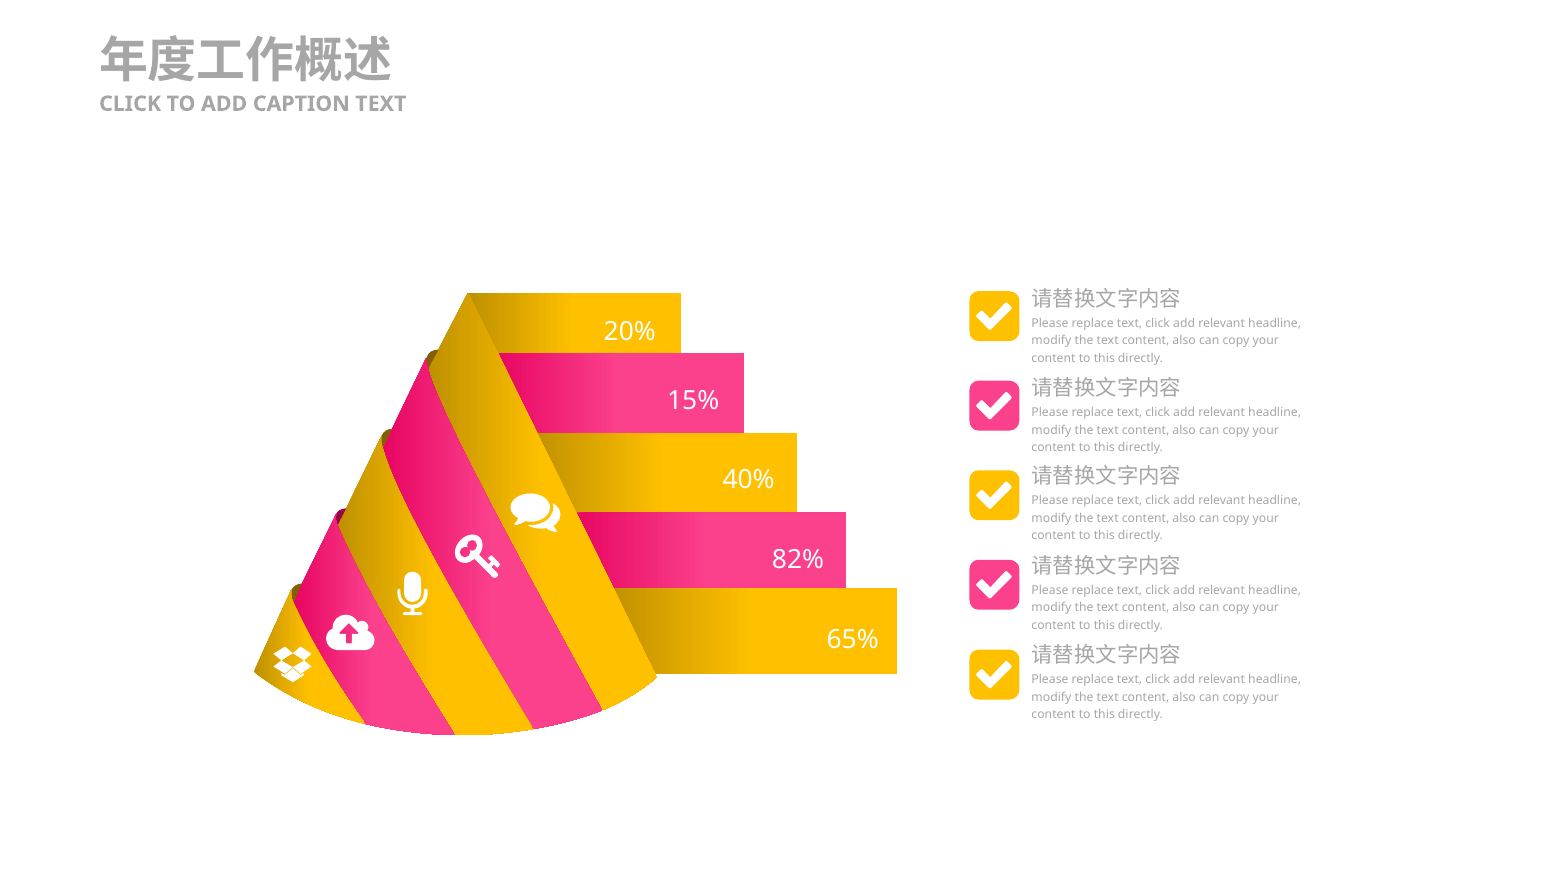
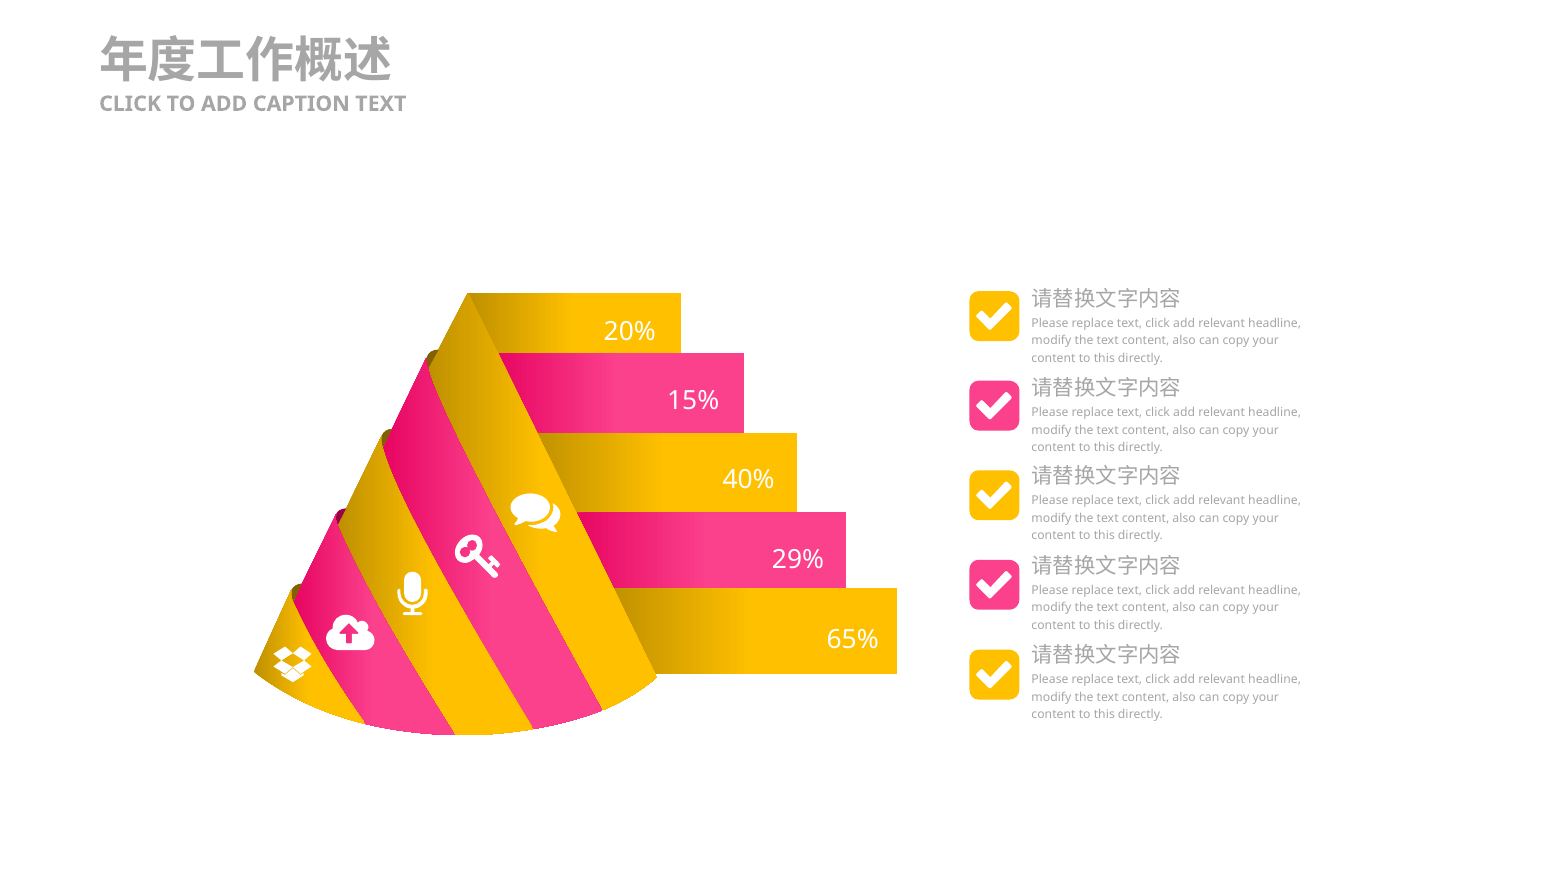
82%: 82% -> 29%
